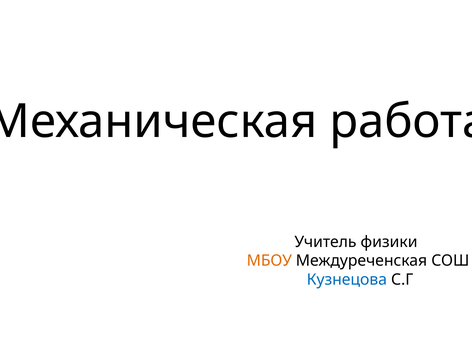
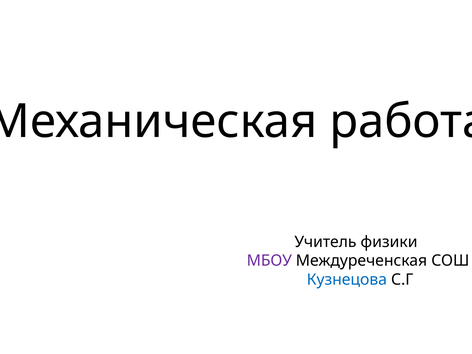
МБОУ colour: orange -> purple
